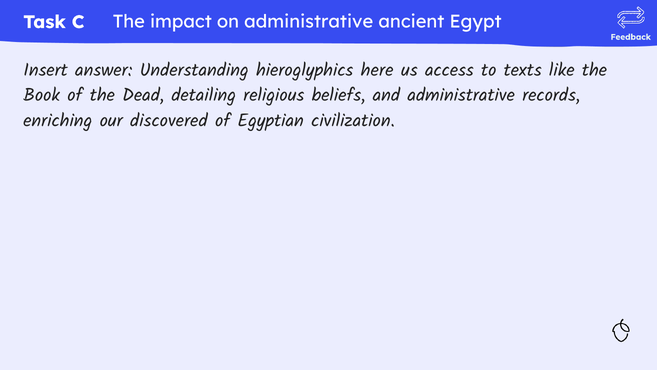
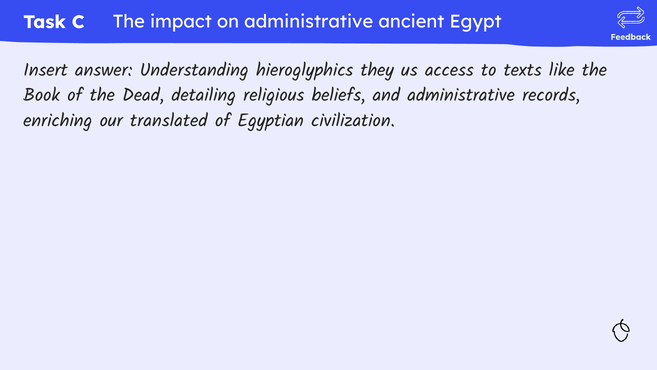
here: here -> they
discovered: discovered -> translated
